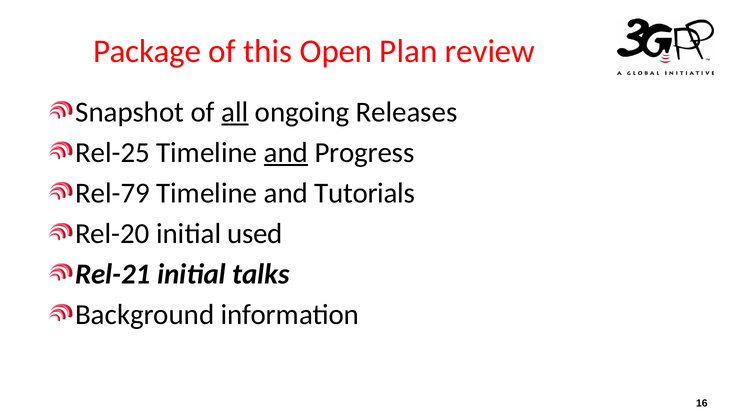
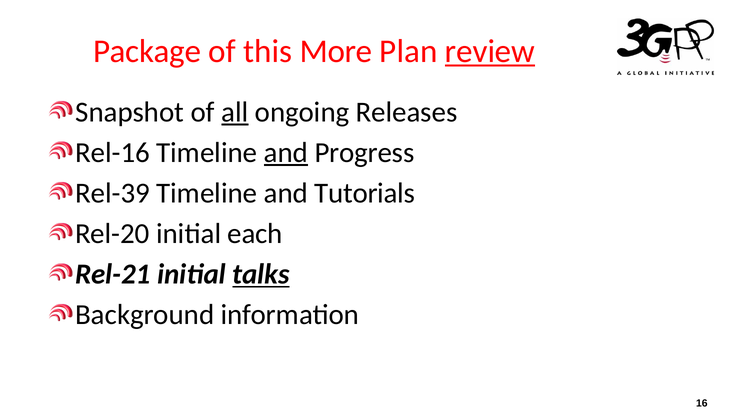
Open: Open -> More
review underline: none -> present
Rel-25: Rel-25 -> Rel-16
Rel-79: Rel-79 -> Rel-39
used: used -> each
talks underline: none -> present
